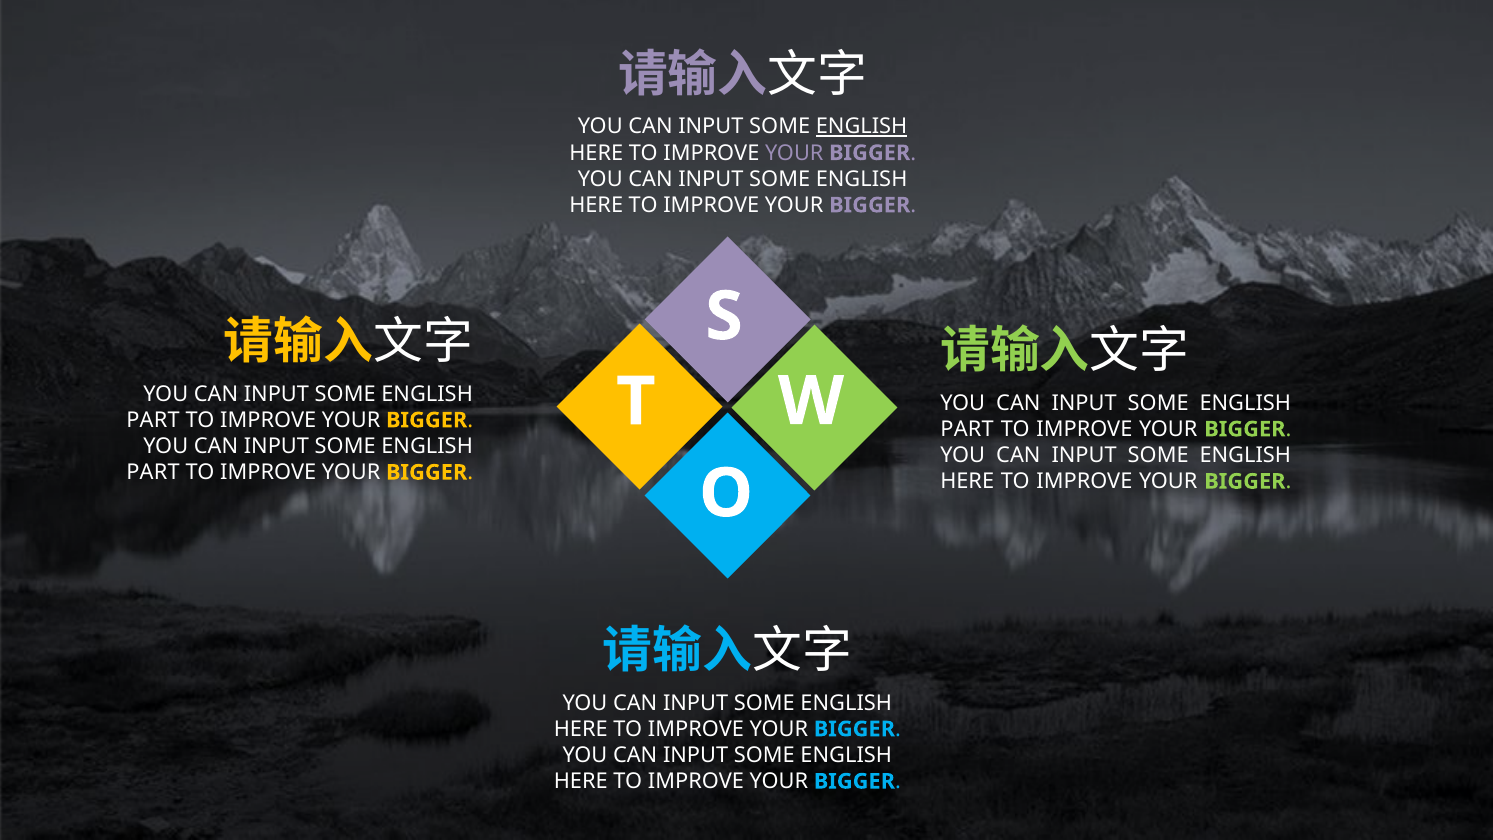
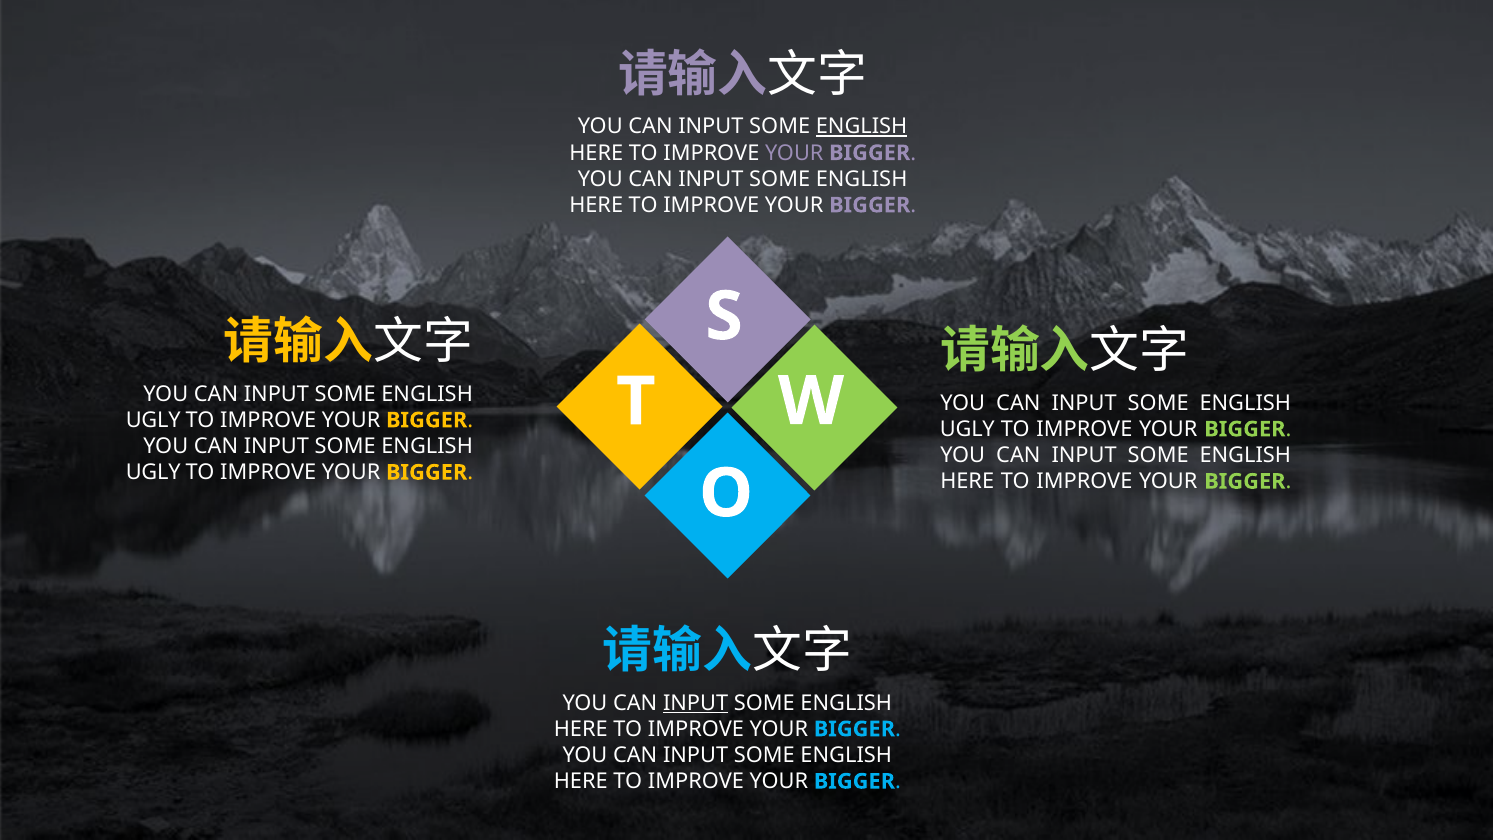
PART at (153, 420): PART -> UGLY
PART at (967, 429): PART -> UGLY
PART at (153, 472): PART -> UGLY
INPUT at (696, 703) underline: none -> present
